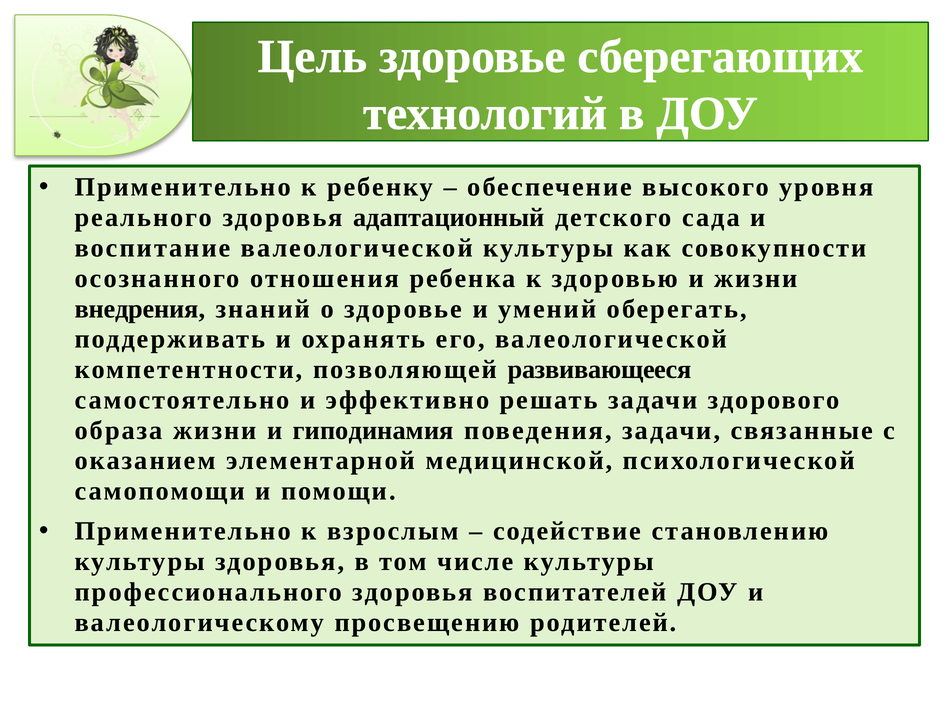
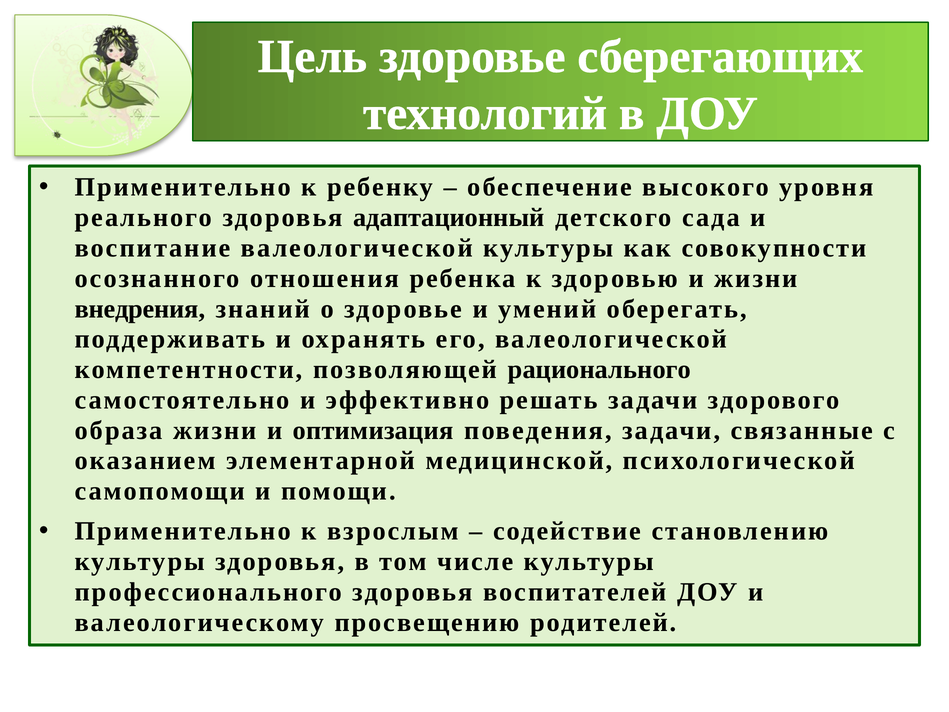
развивающееся: развивающееся -> рационального
гиподинамия: гиподинамия -> оптимизация
